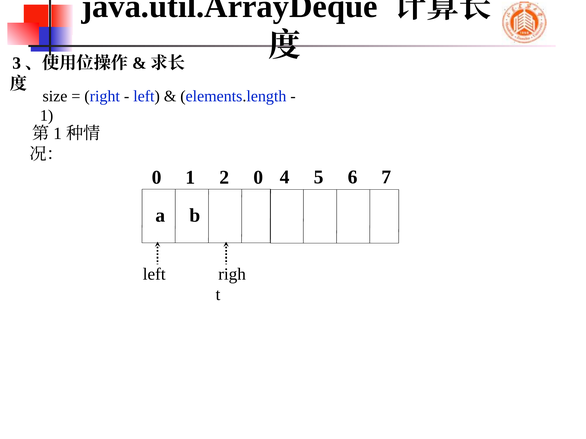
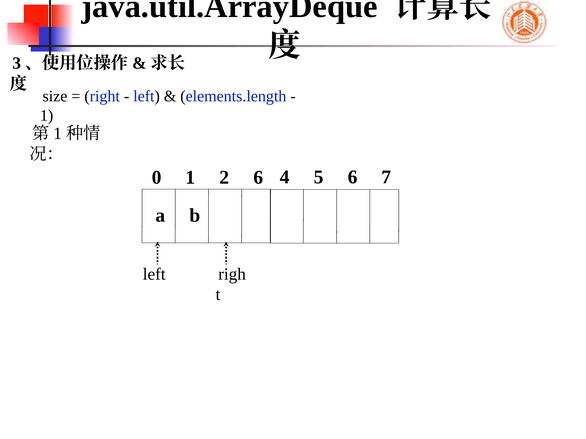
2 0: 0 -> 6
